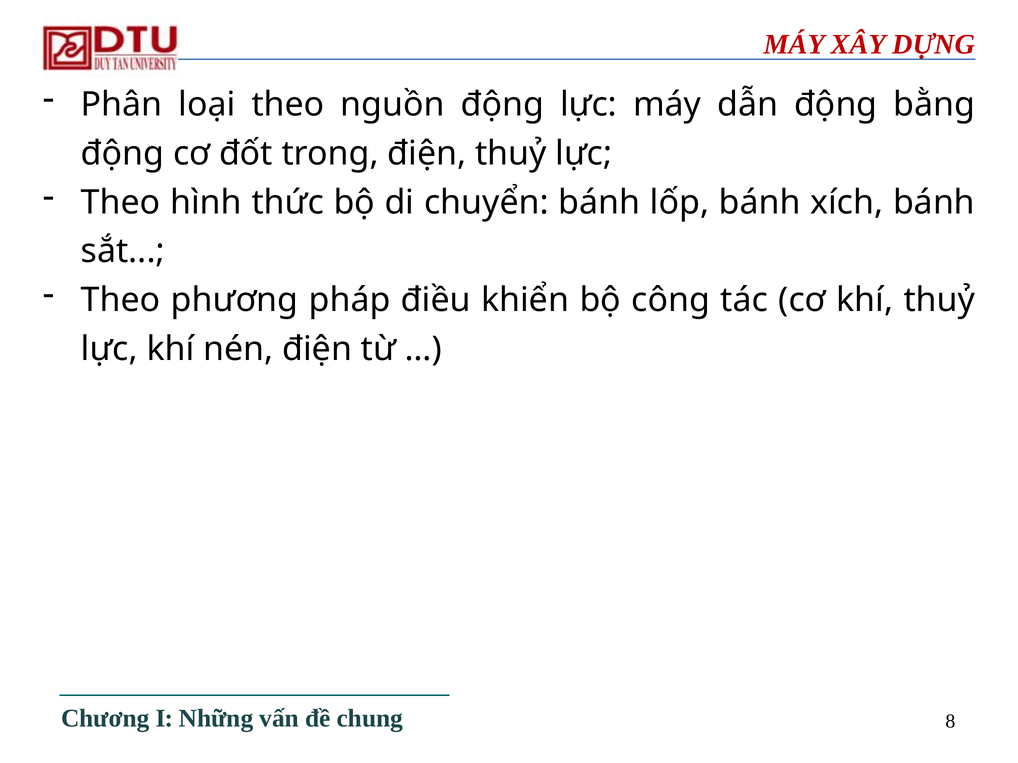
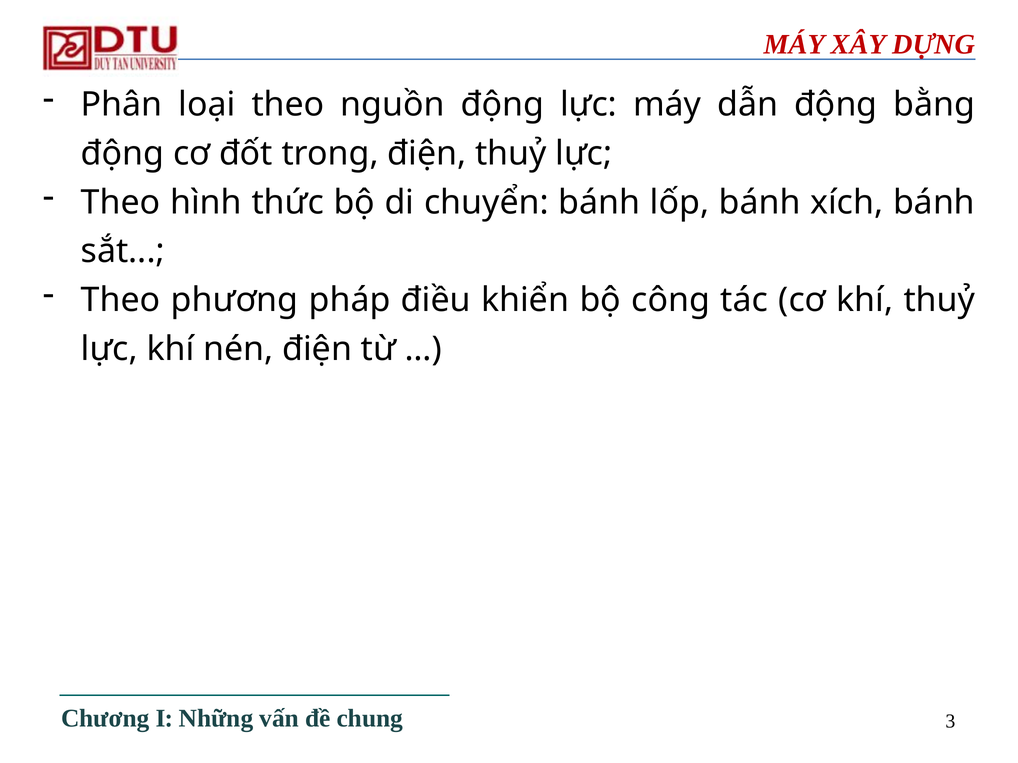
8: 8 -> 3
